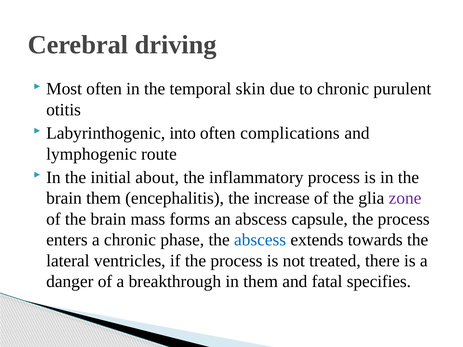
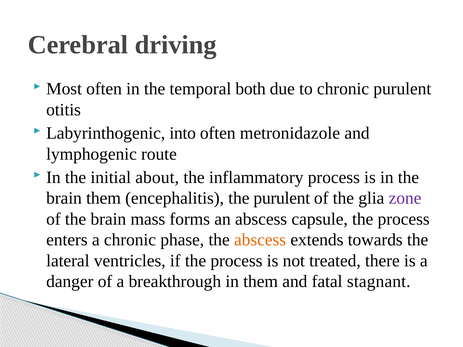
skin: skin -> both
complications: complications -> metronidazole
the increase: increase -> purulent
abscess at (260, 240) colour: blue -> orange
specifies: specifies -> stagnant
